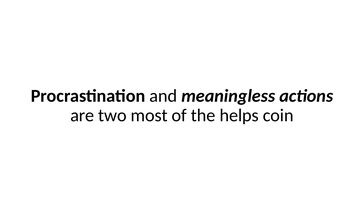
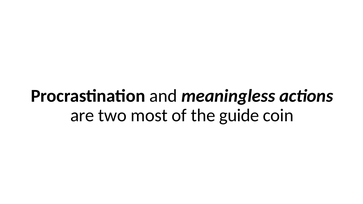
helps: helps -> guide
